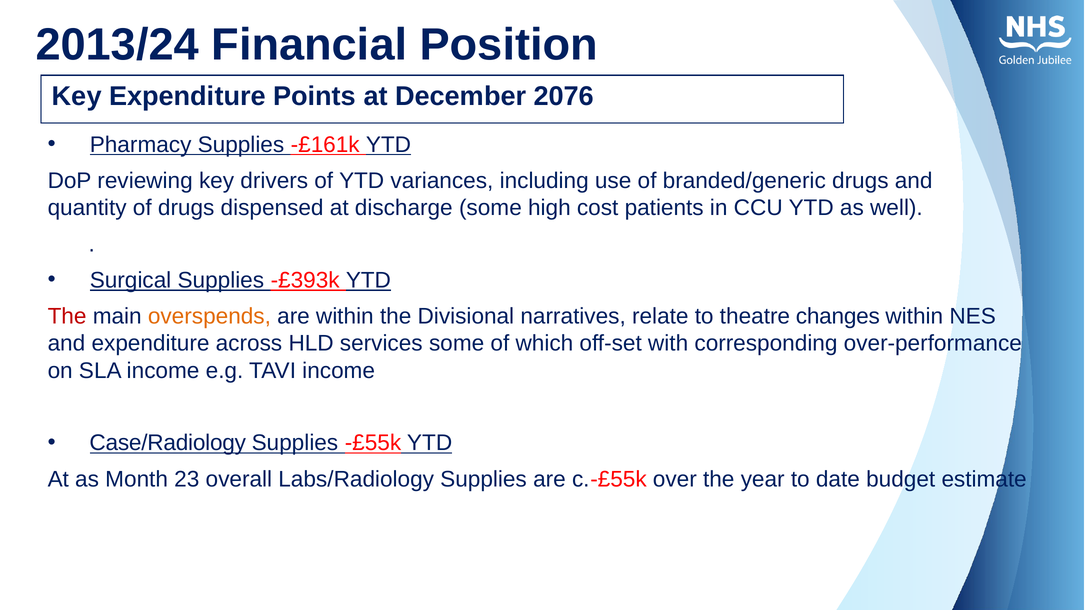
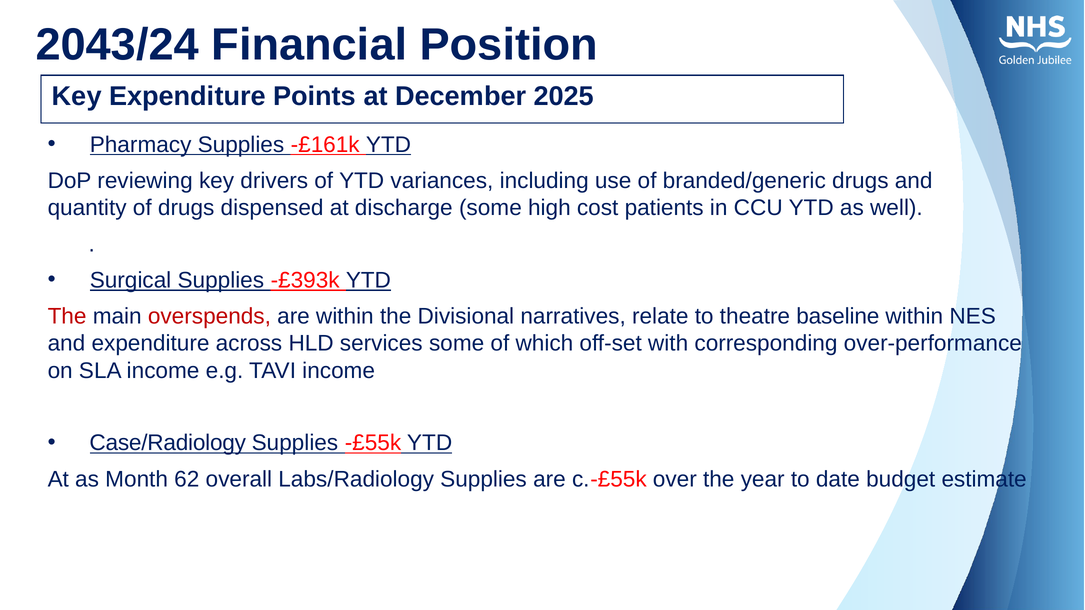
2013/24: 2013/24 -> 2043/24
2076: 2076 -> 2025
overspends colour: orange -> red
changes: changes -> baseline
23: 23 -> 62
